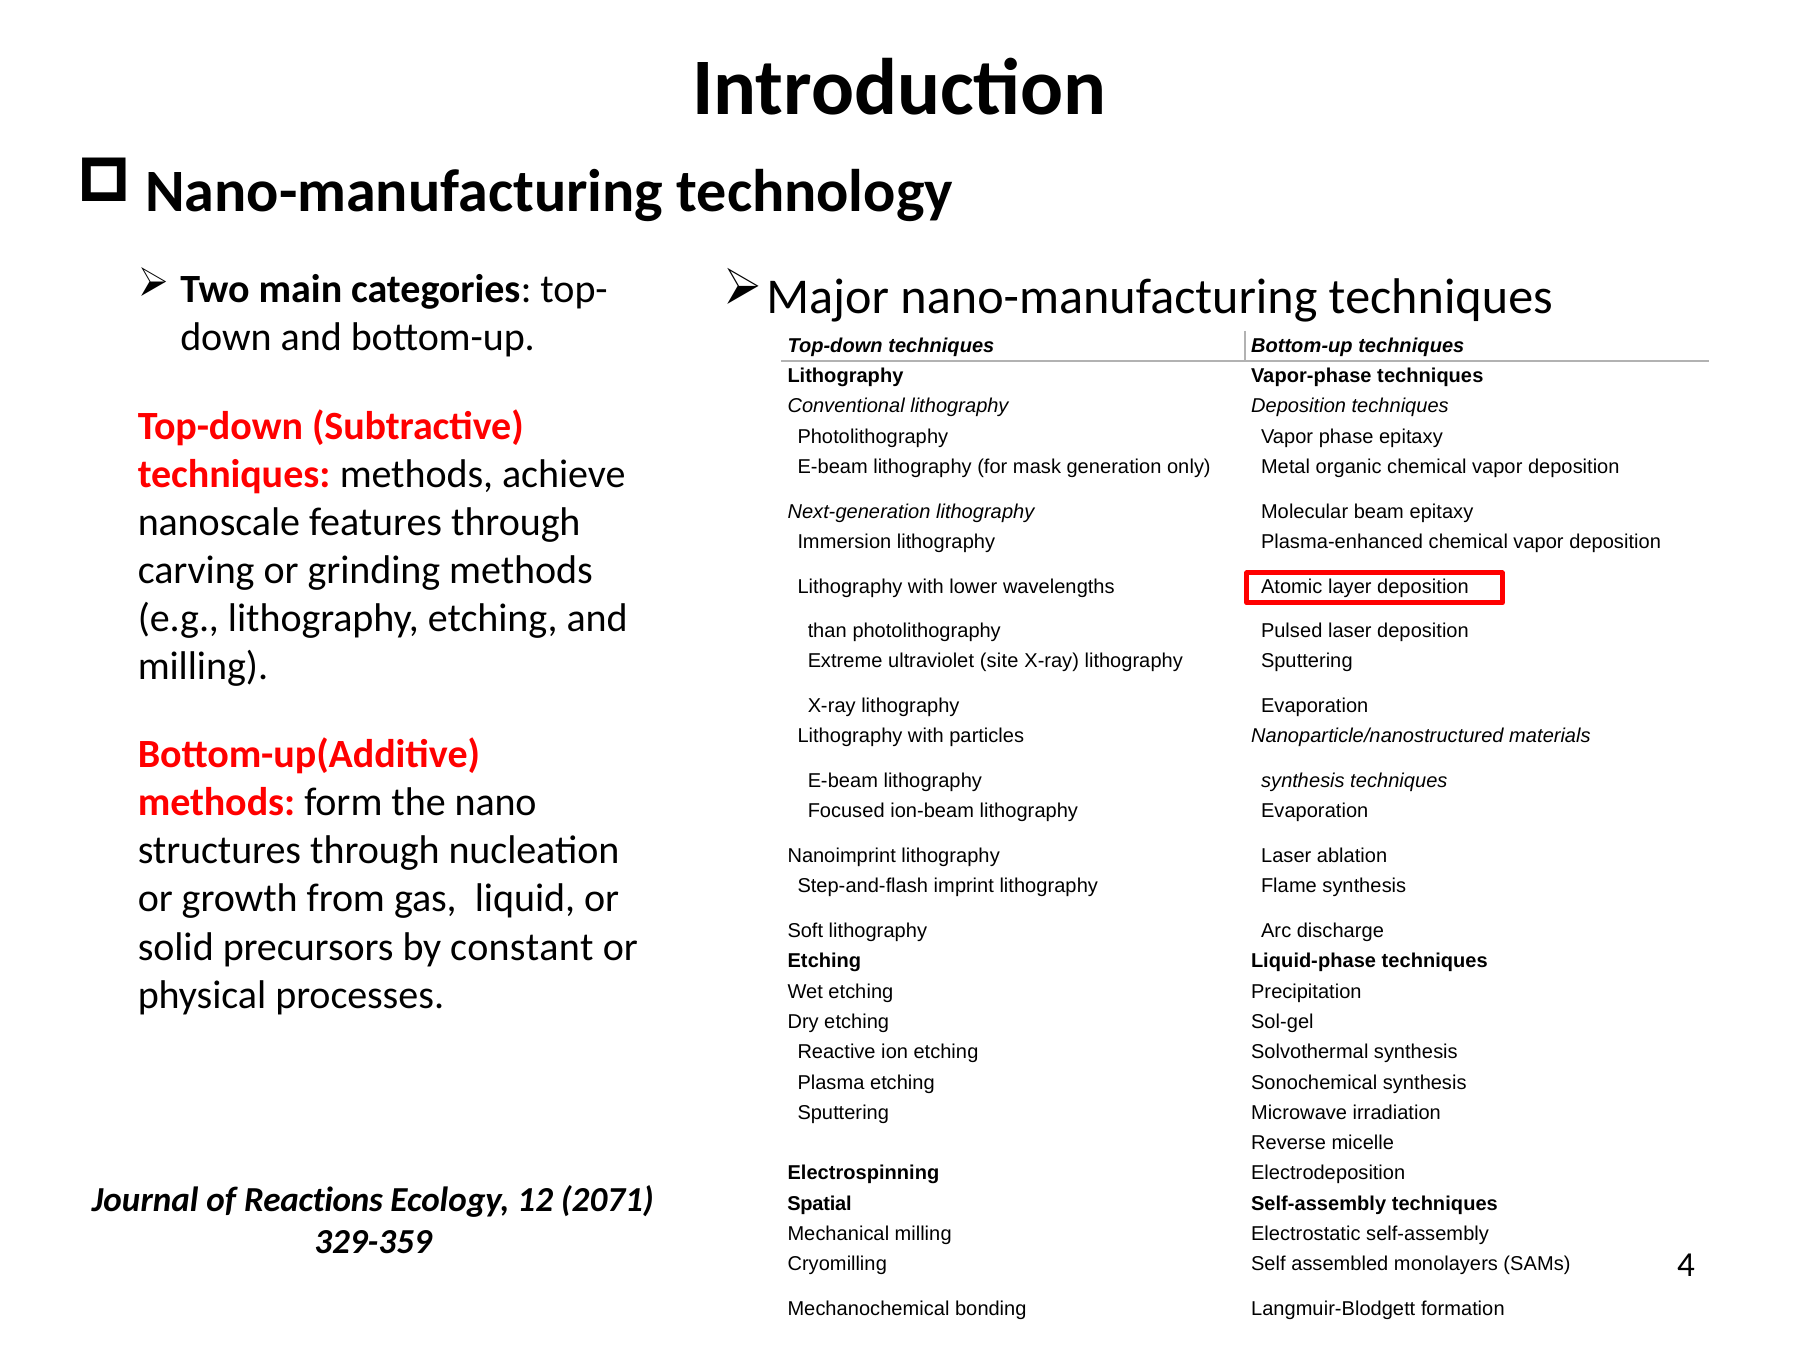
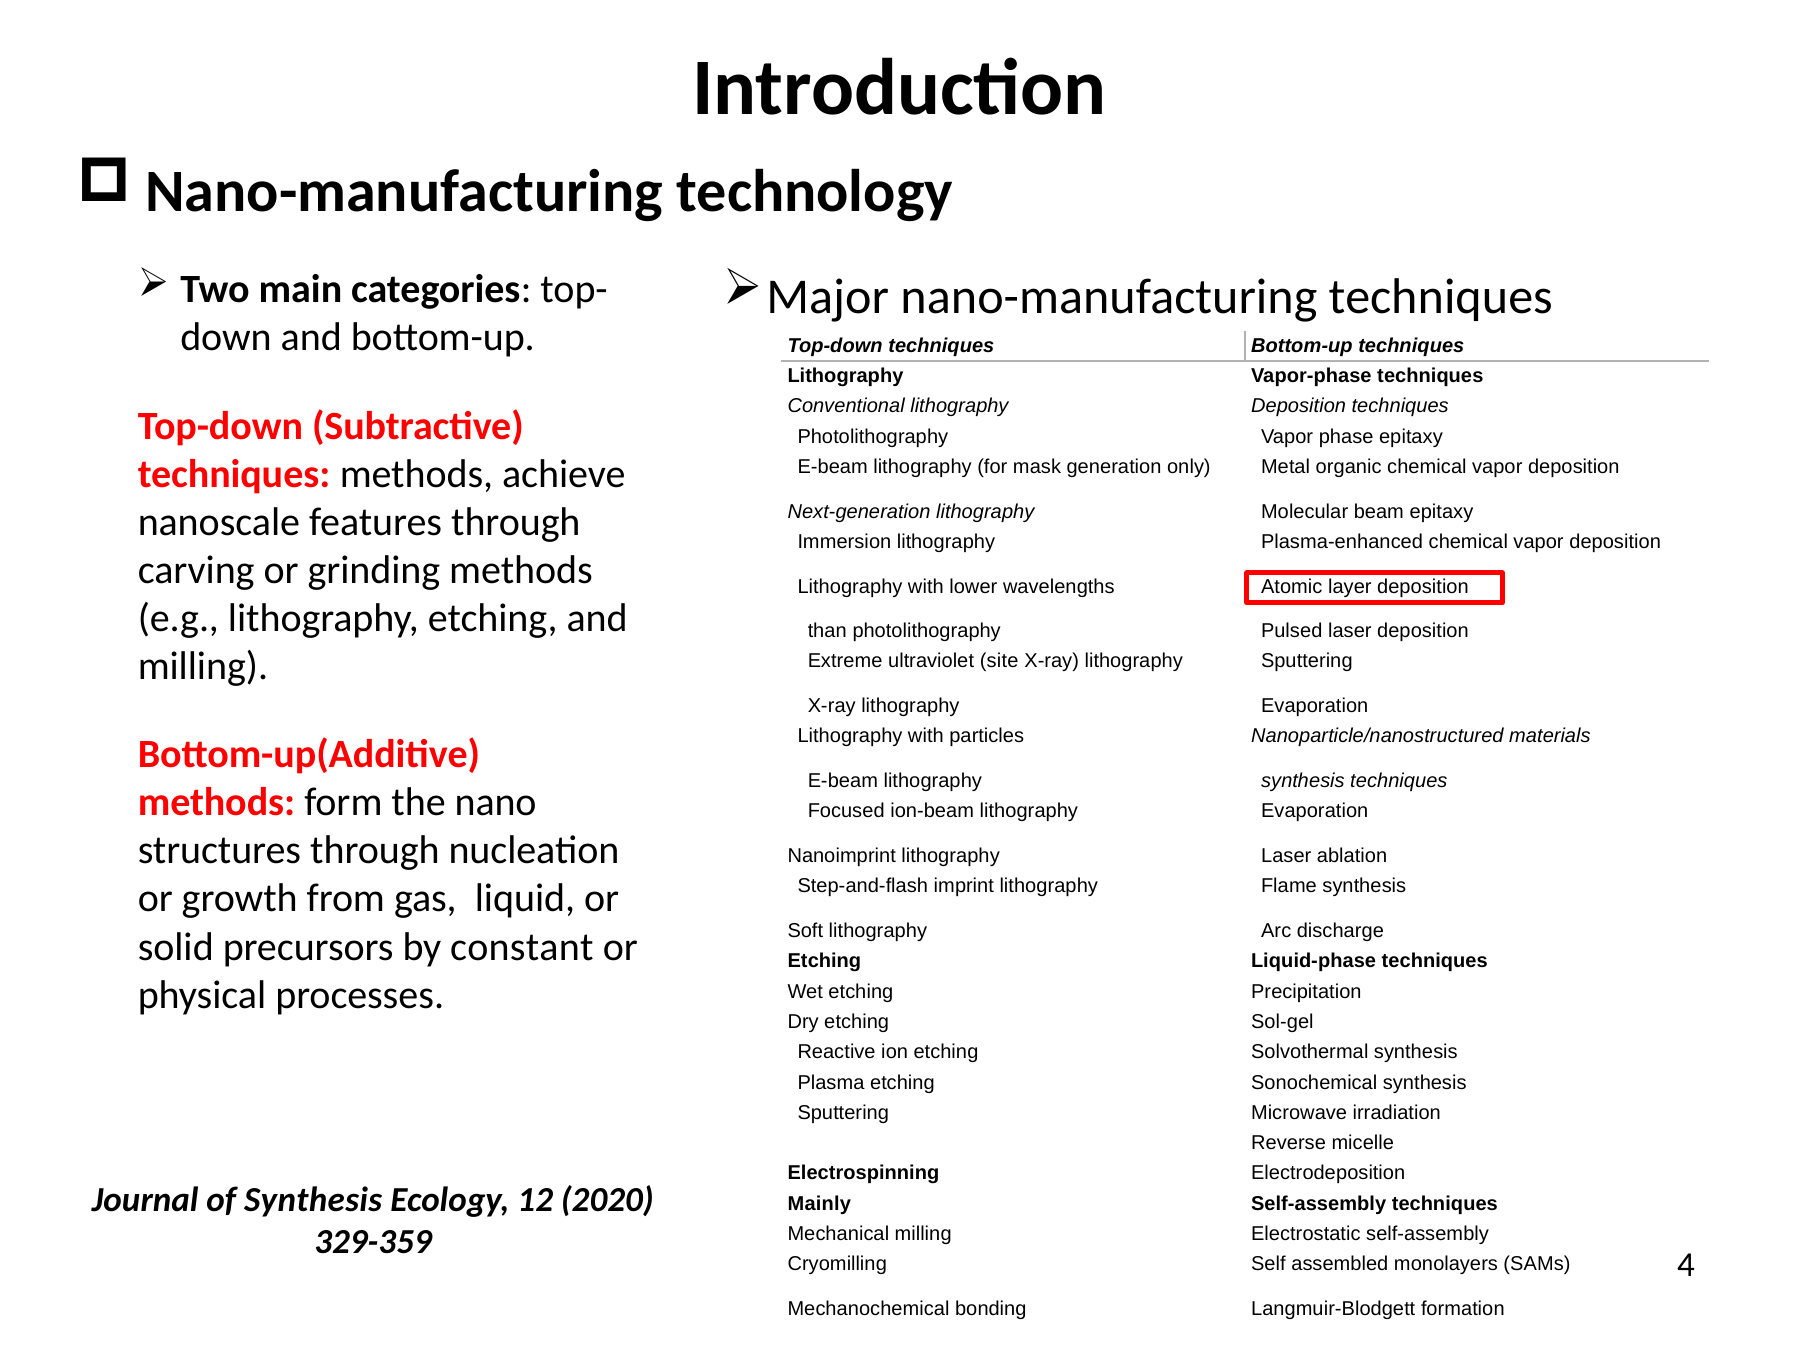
of Reactions: Reactions -> Synthesis
2071: 2071 -> 2020
Spatial: Spatial -> Mainly
